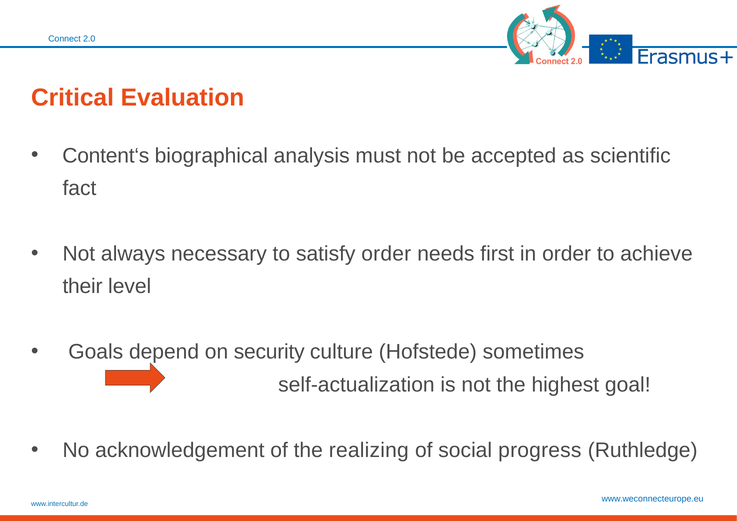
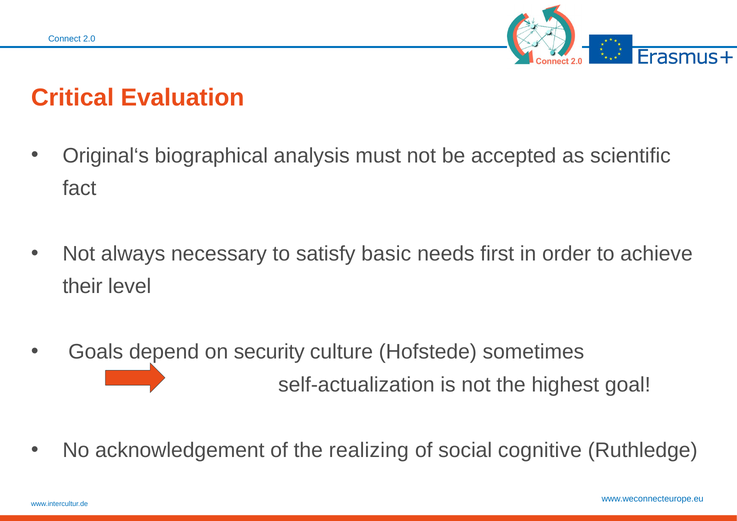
Content‘s: Content‘s -> Original‘s
satisfy order: order -> basic
progress: progress -> cognitive
